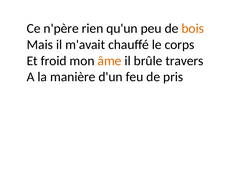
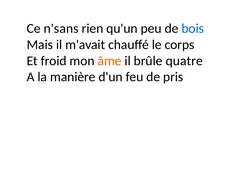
n'père: n'père -> n'sans
bois colour: orange -> blue
travers: travers -> quatre
